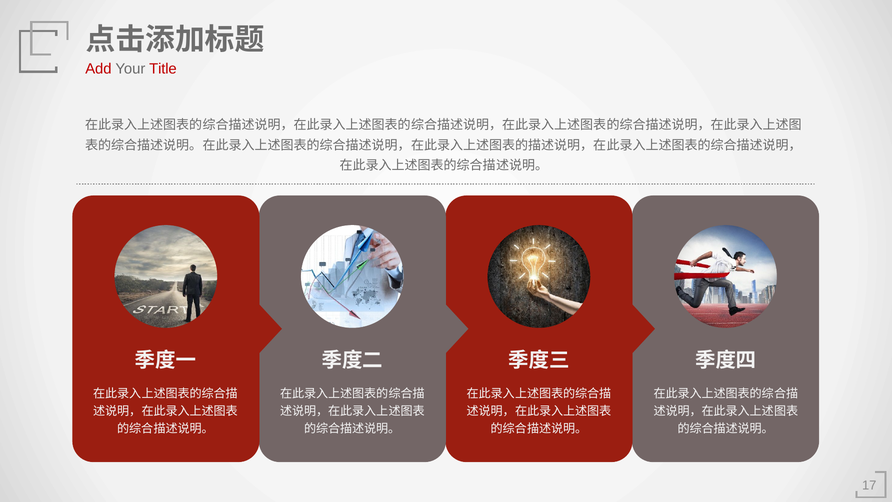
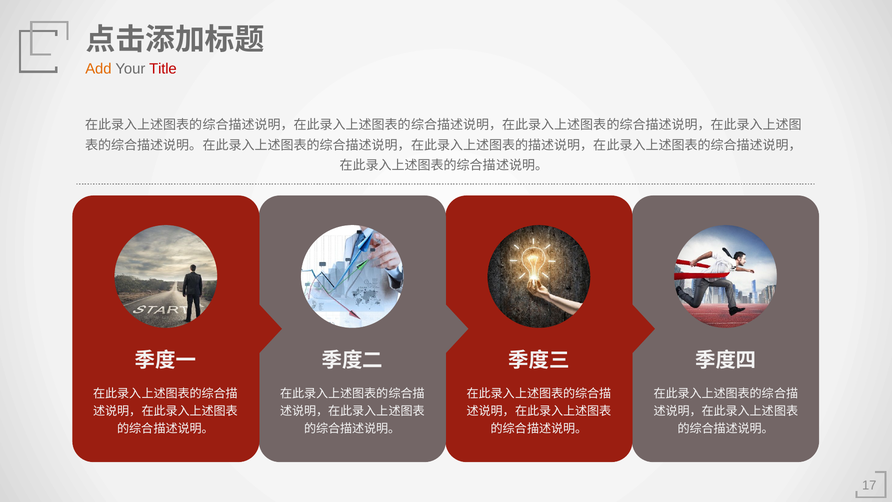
Add colour: red -> orange
